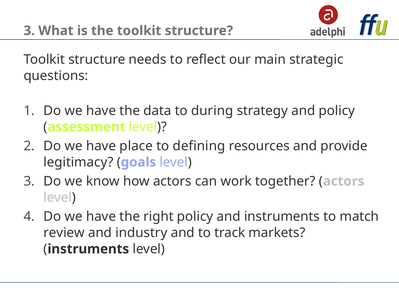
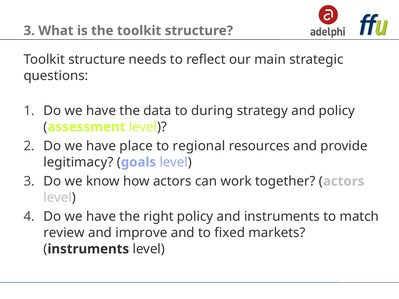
defining: defining -> regional
industry: industry -> improve
track: track -> fixed
